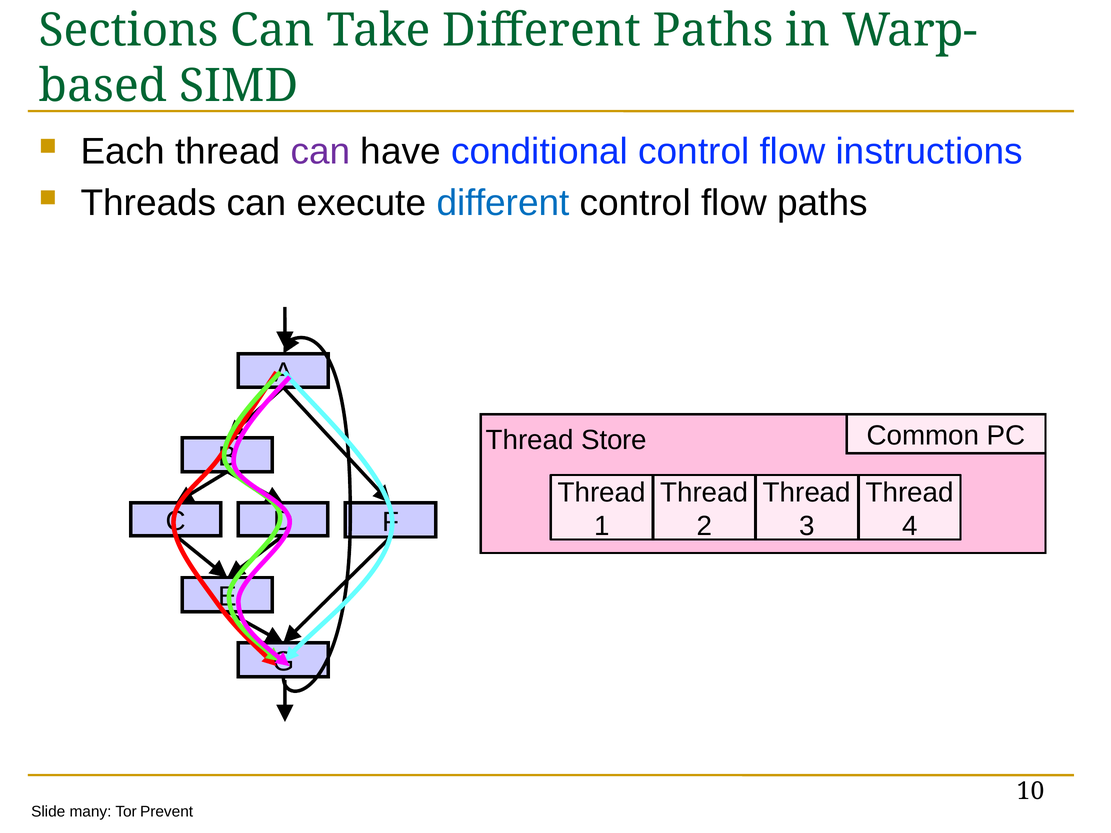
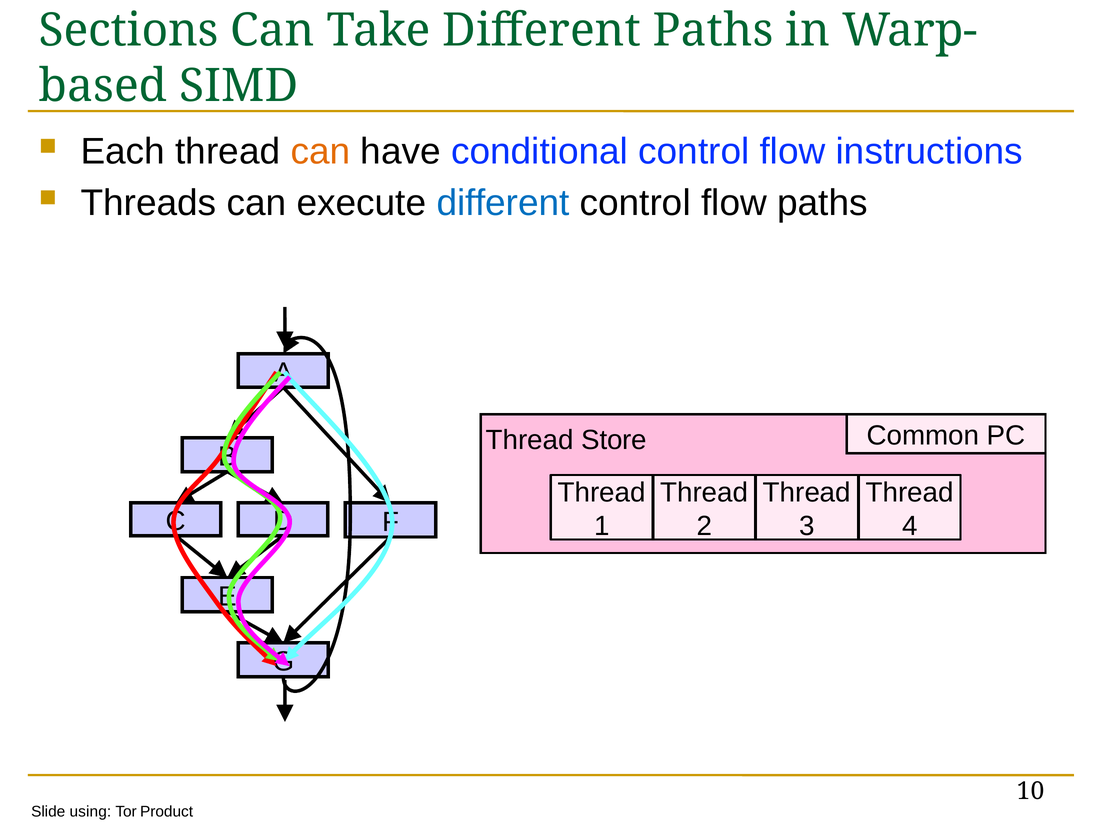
can at (320, 151) colour: purple -> orange
many: many -> using
Prevent: Prevent -> Product
